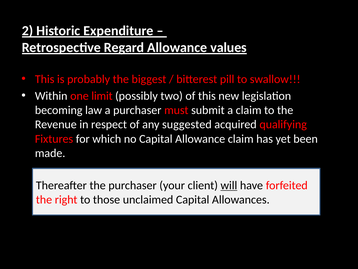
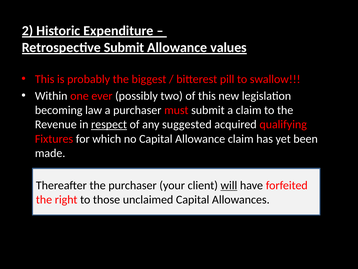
Retrospective Regard: Regard -> Submit
limit: limit -> ever
respect underline: none -> present
